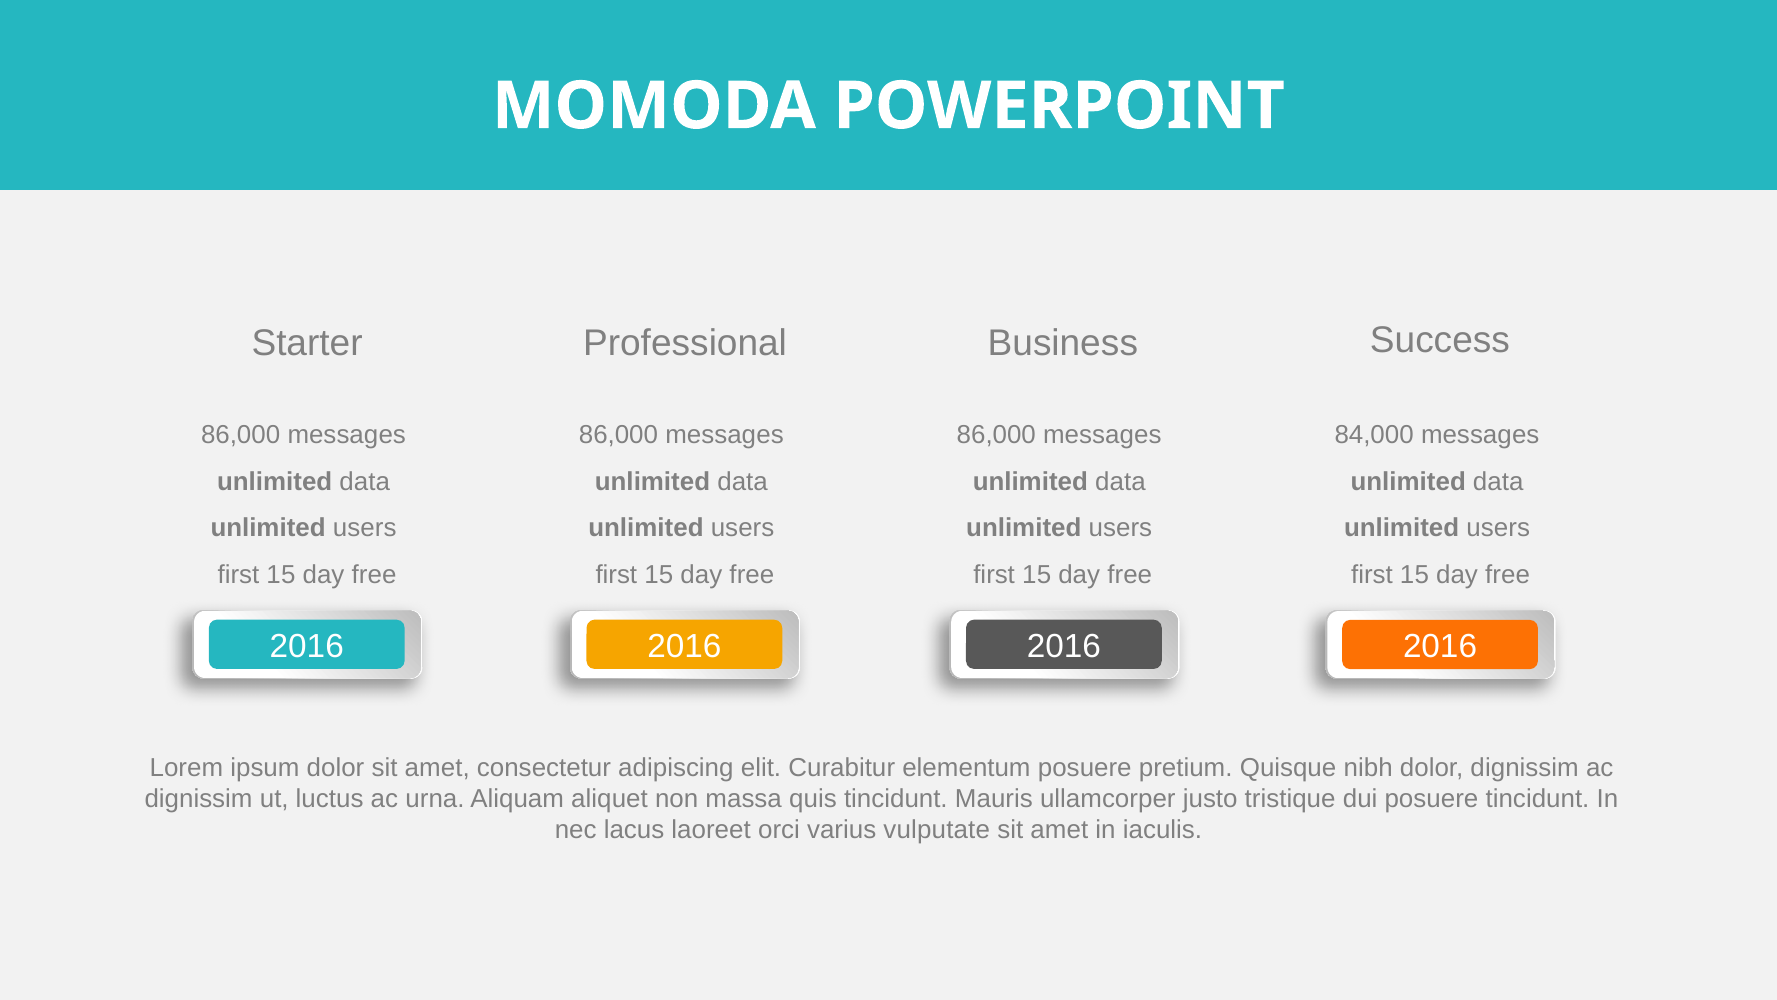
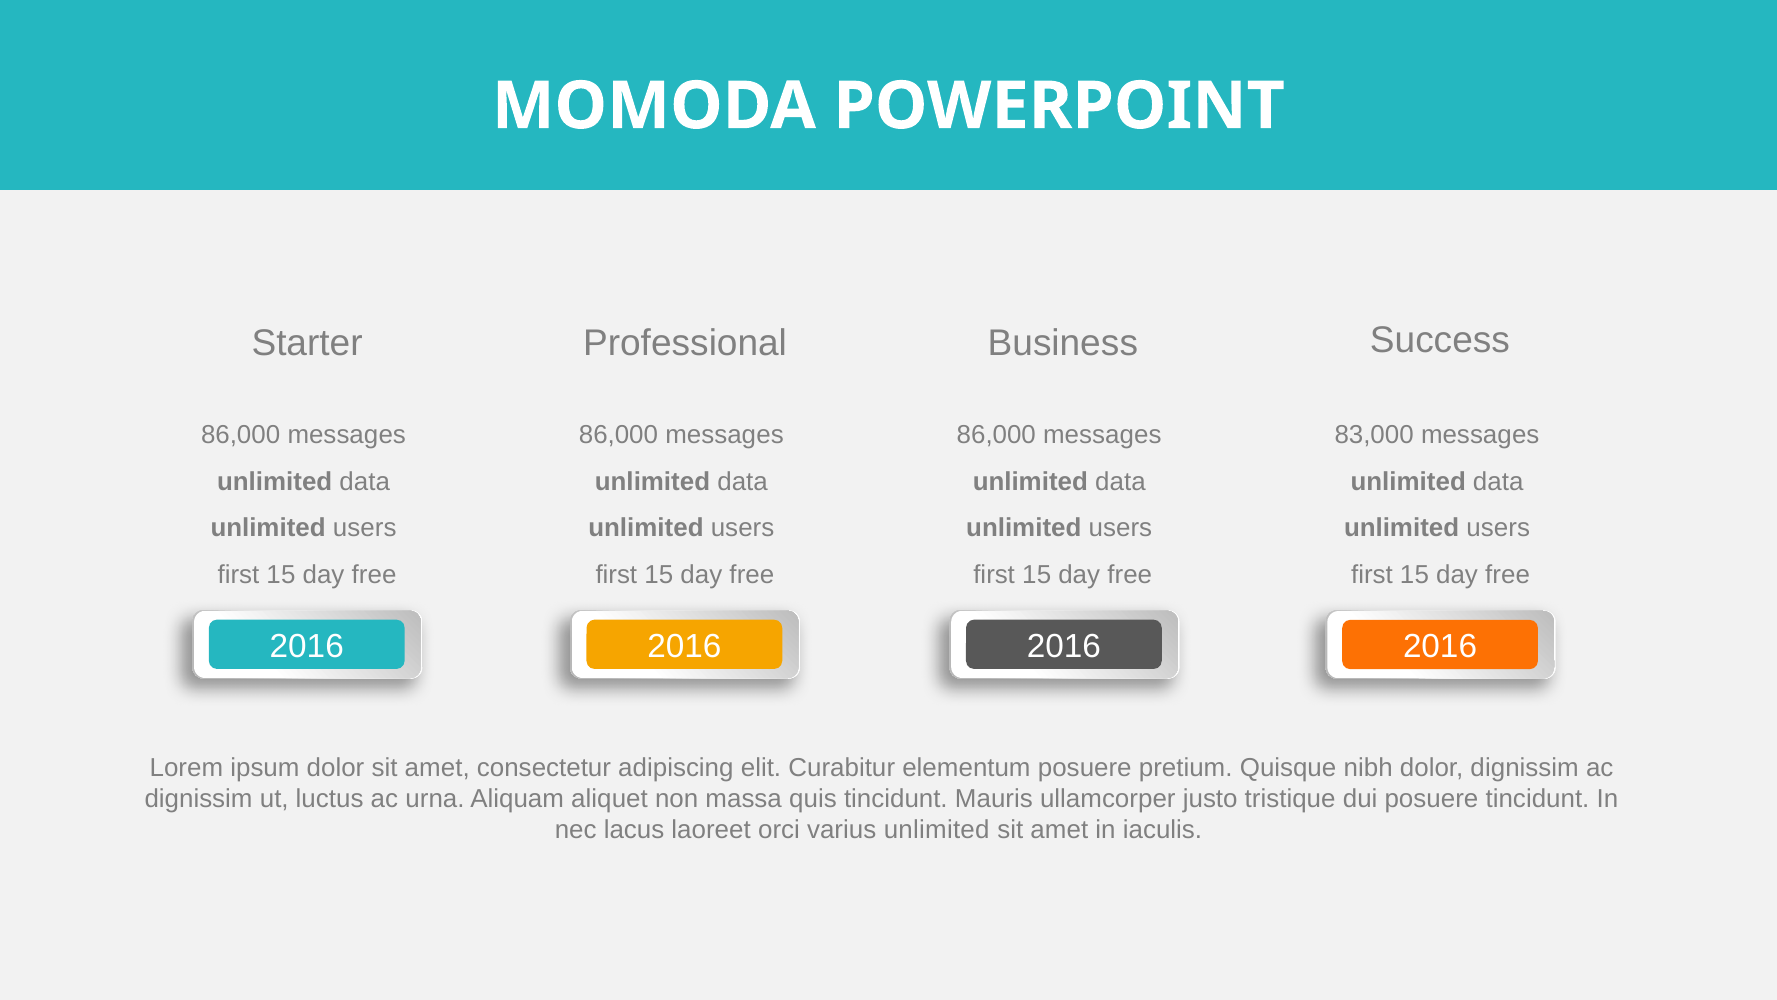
84,000: 84,000 -> 83,000
varius vulputate: vulputate -> unlimited
